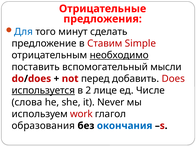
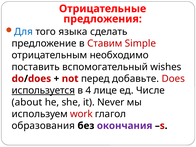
минут: минут -> языка
необходимо underline: present -> none
мысли: мысли -> wishes
добавить: добавить -> добавьте
2: 2 -> 4
слова: слова -> about
окончания colour: blue -> purple
